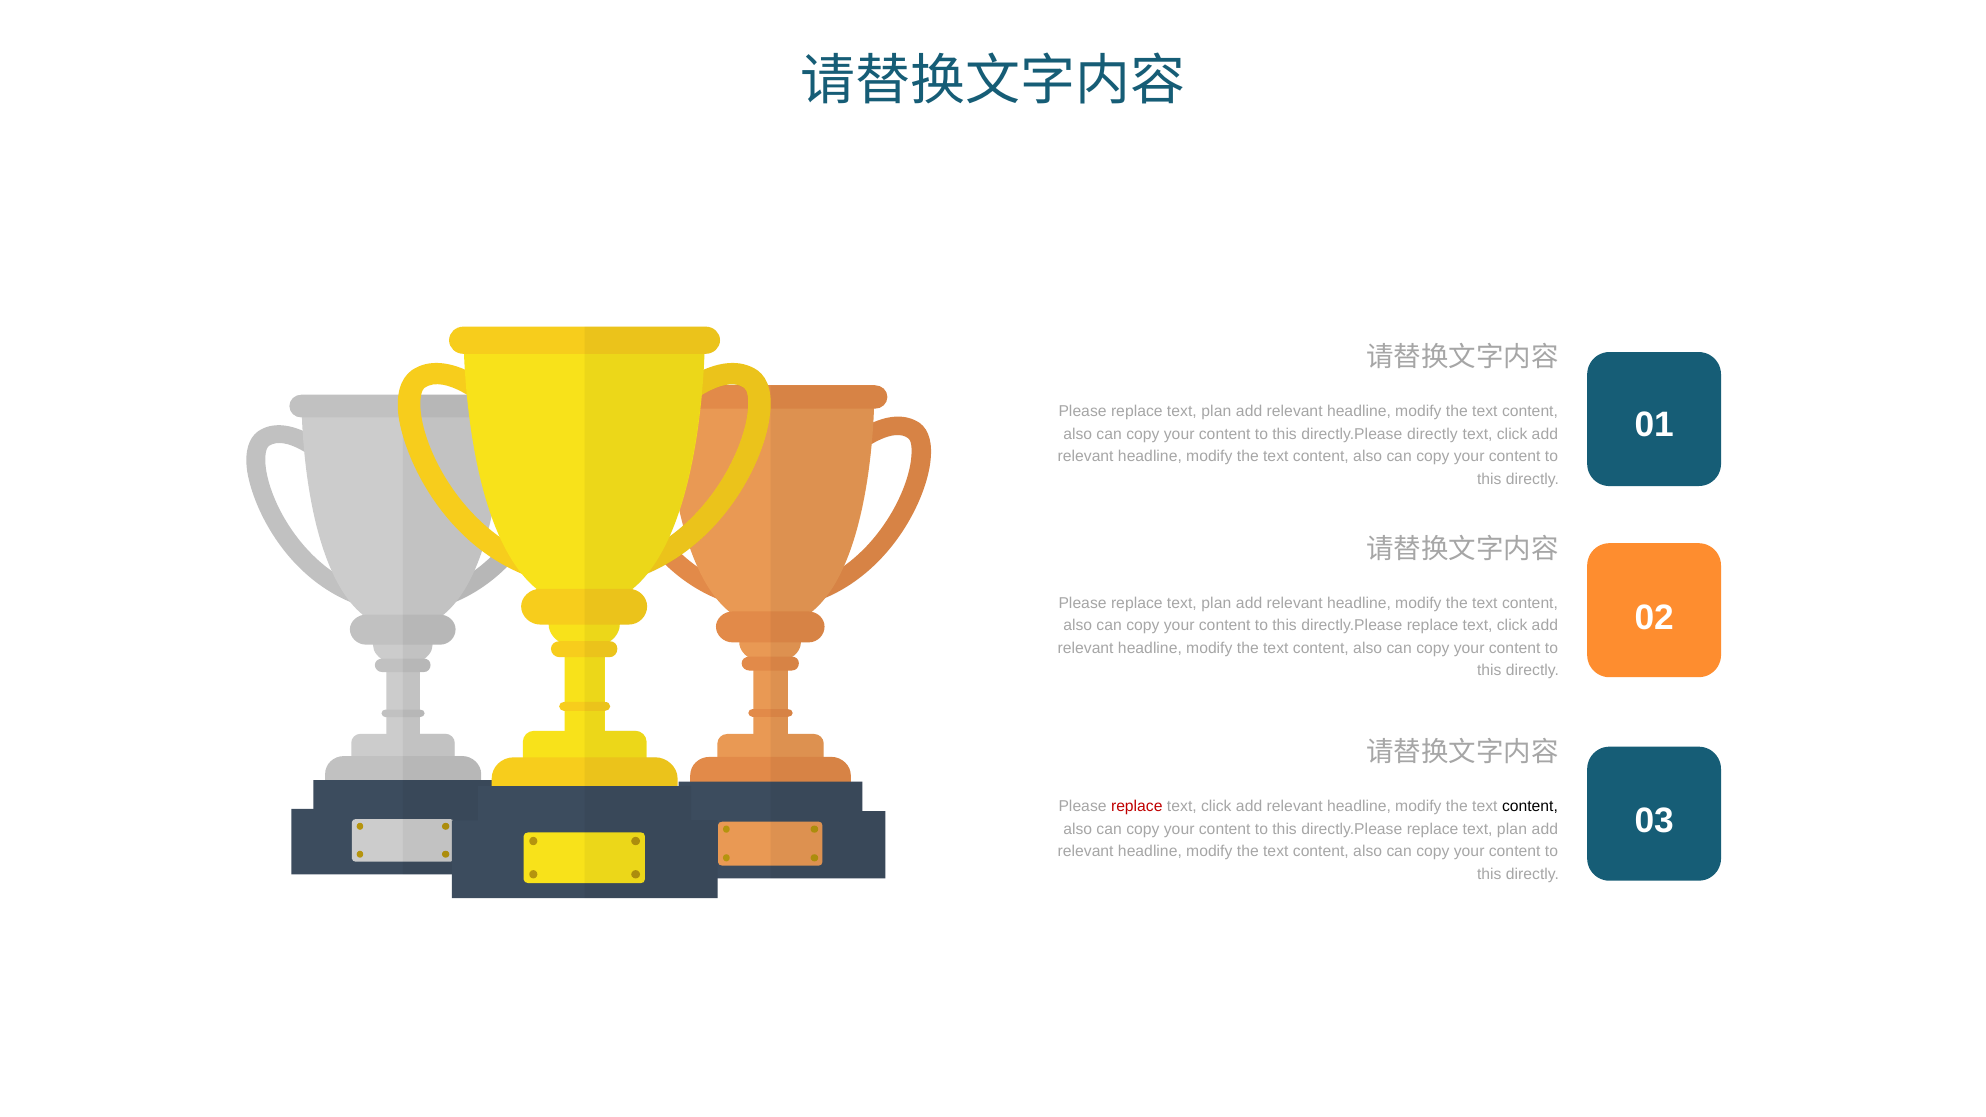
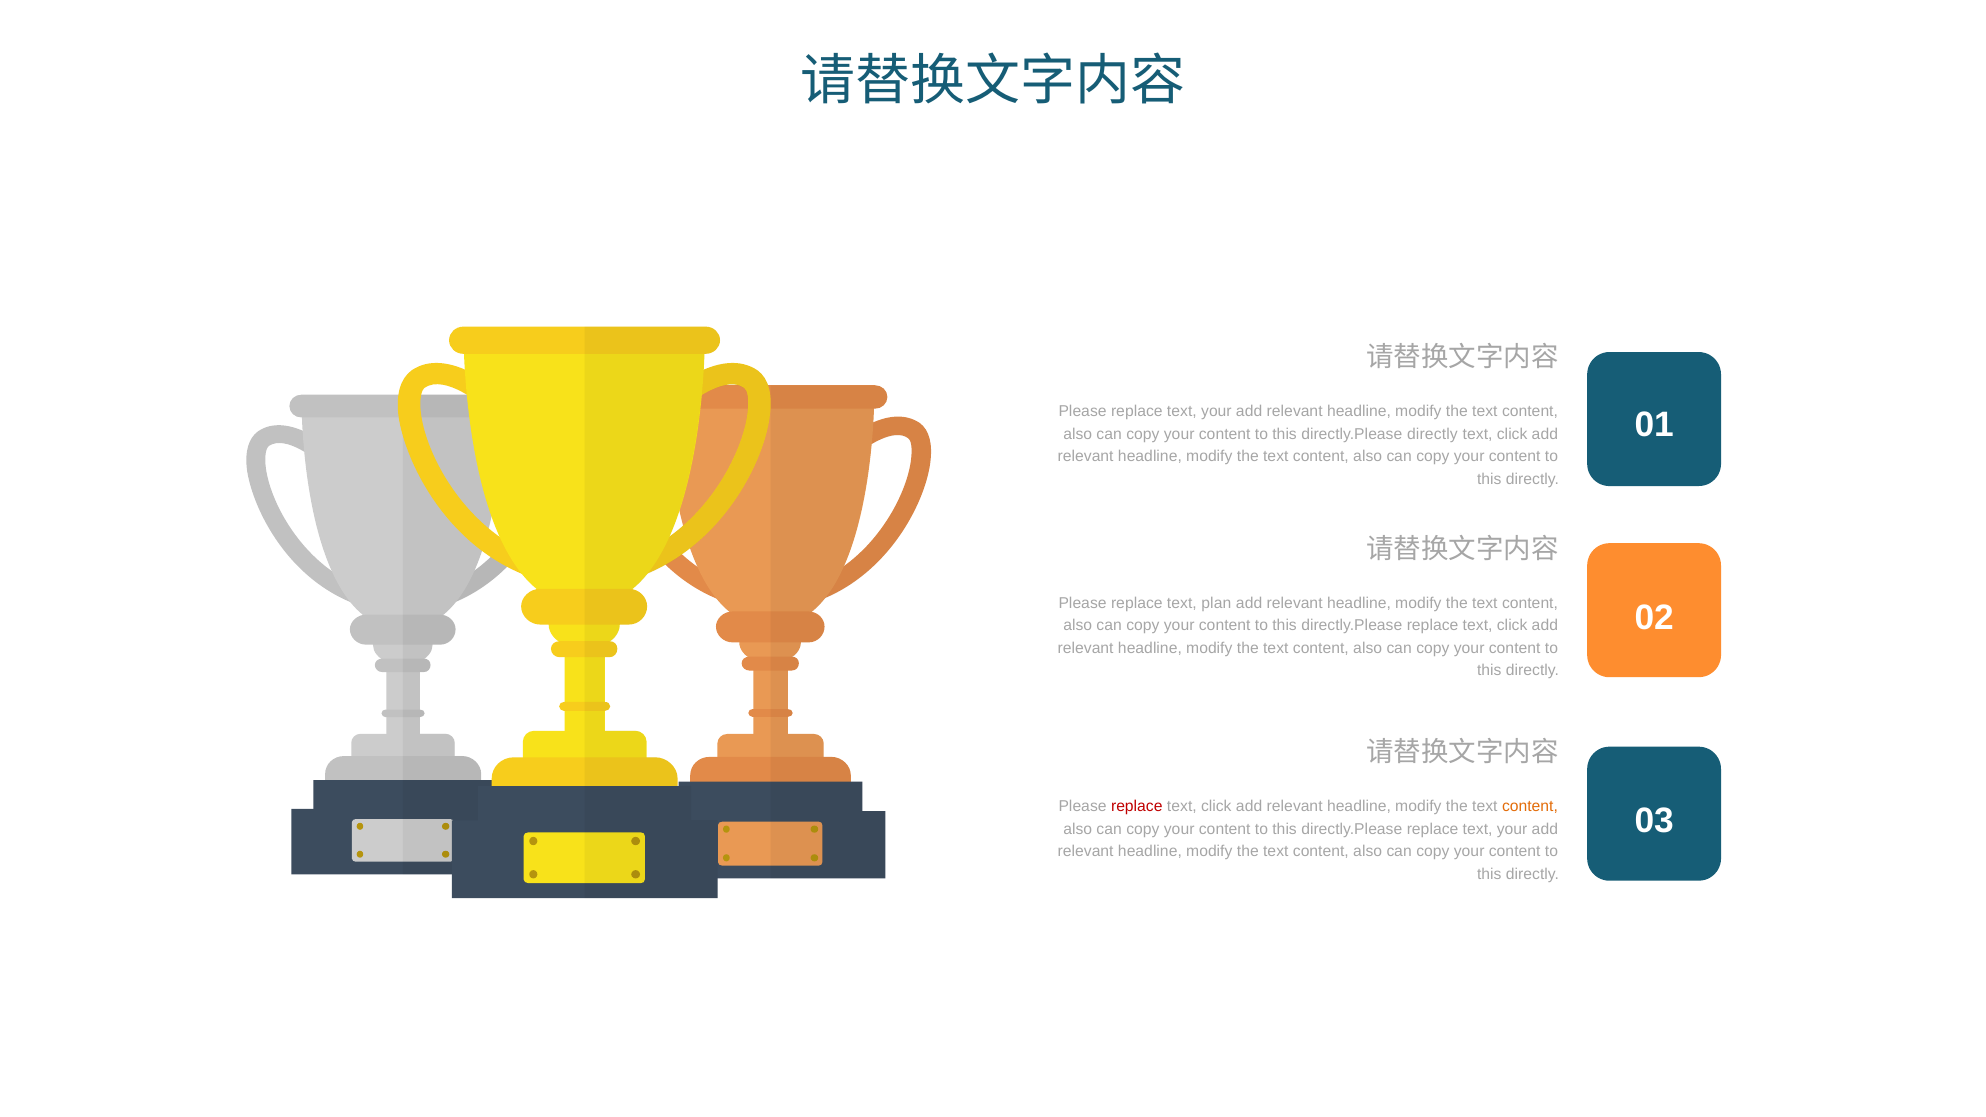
plan at (1216, 412): plan -> your
content at (1530, 806) colour: black -> orange
directly.Please replace text plan: plan -> your
